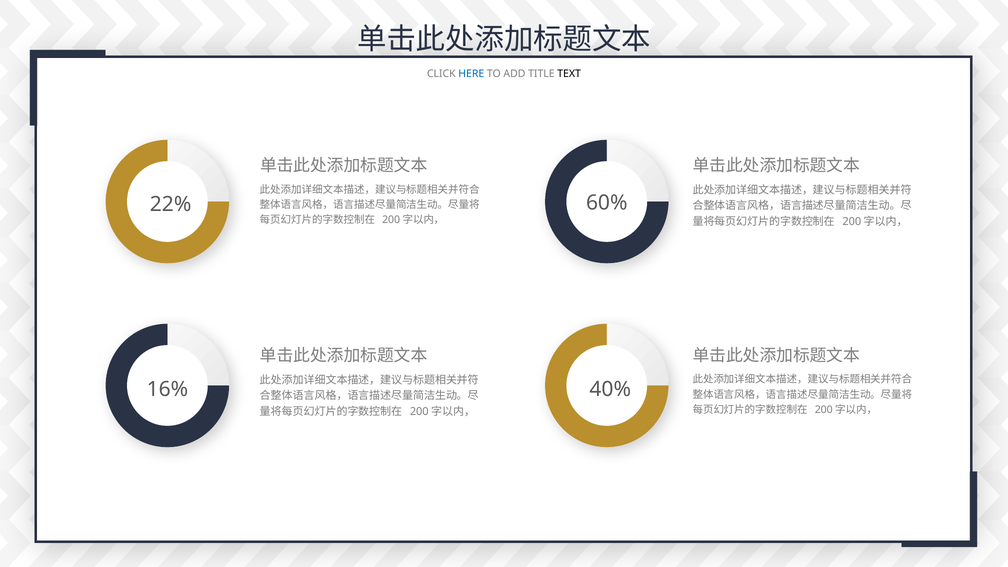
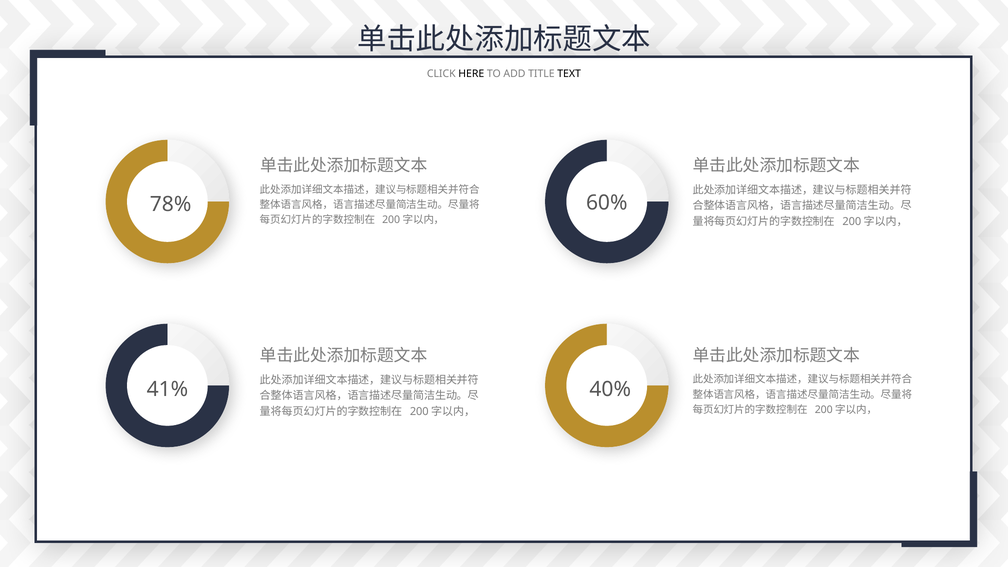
HERE colour: blue -> black
22%: 22% -> 78%
16%: 16% -> 41%
